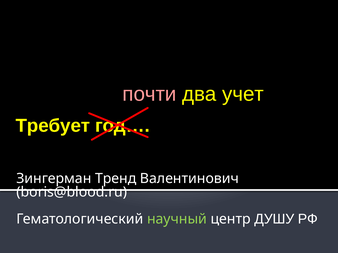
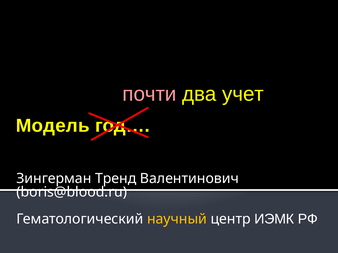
Требует: Требует -> Модель
научный colour: light green -> yellow
ДУШУ: ДУШУ -> ИЭМК
